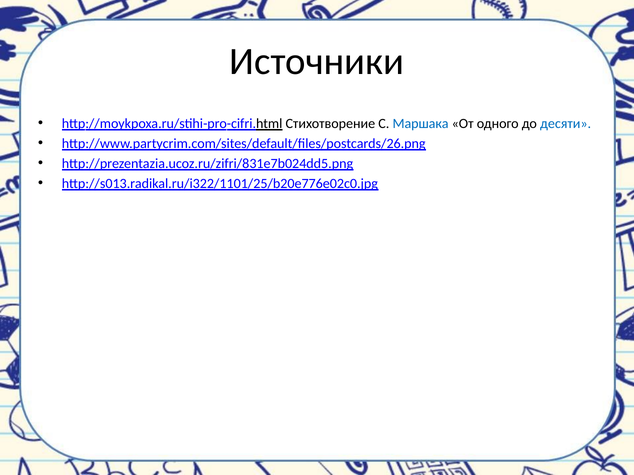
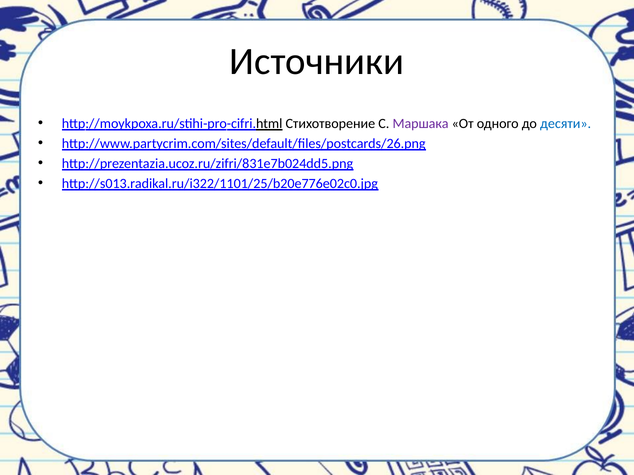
Маршака colour: blue -> purple
